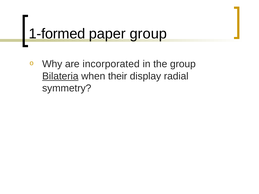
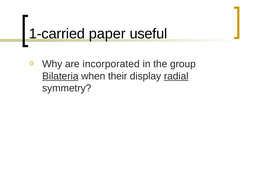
1-formed: 1-formed -> 1-carried
paper group: group -> useful
radial underline: none -> present
